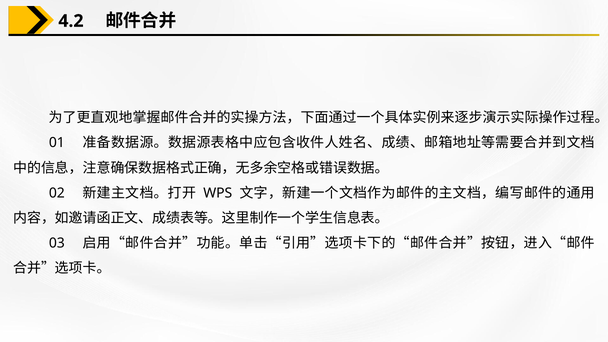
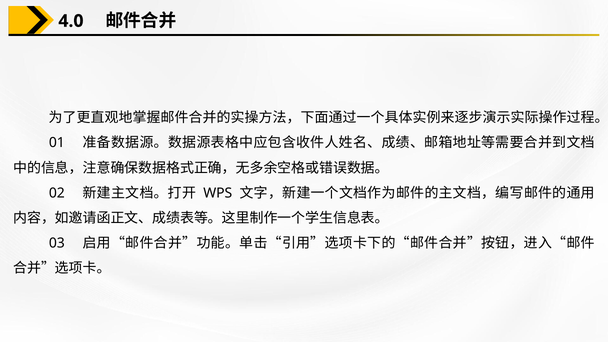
4.2: 4.2 -> 4.0
